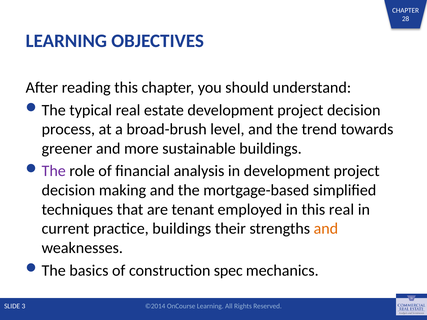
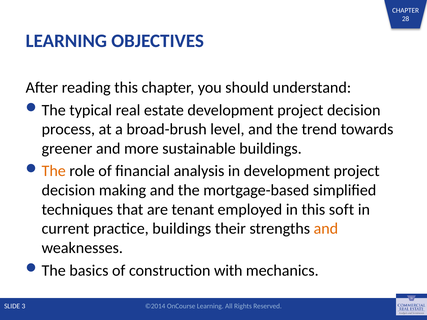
The at (54, 171) colour: purple -> orange
this real: real -> soft
spec: spec -> with
